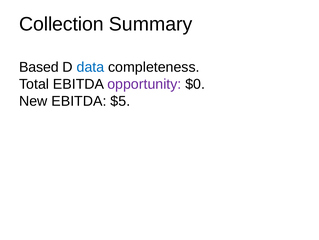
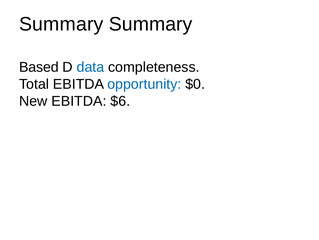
Collection at (61, 24): Collection -> Summary
opportunity colour: purple -> blue
$5: $5 -> $6
